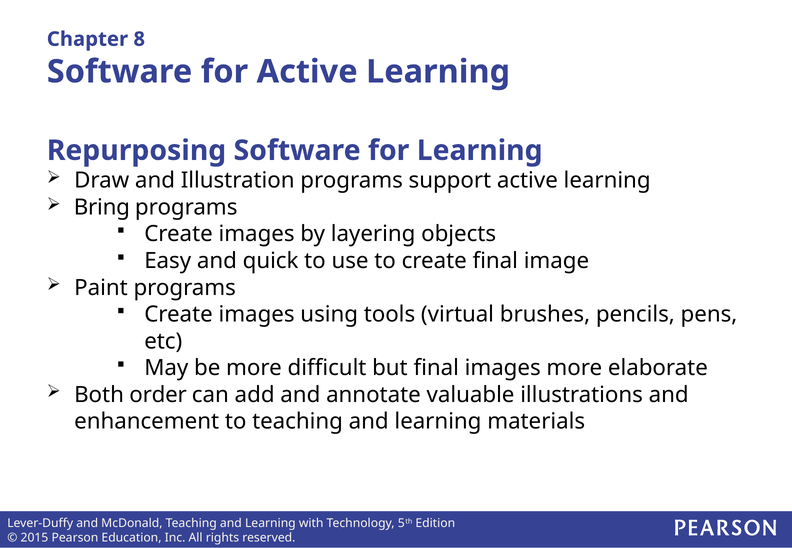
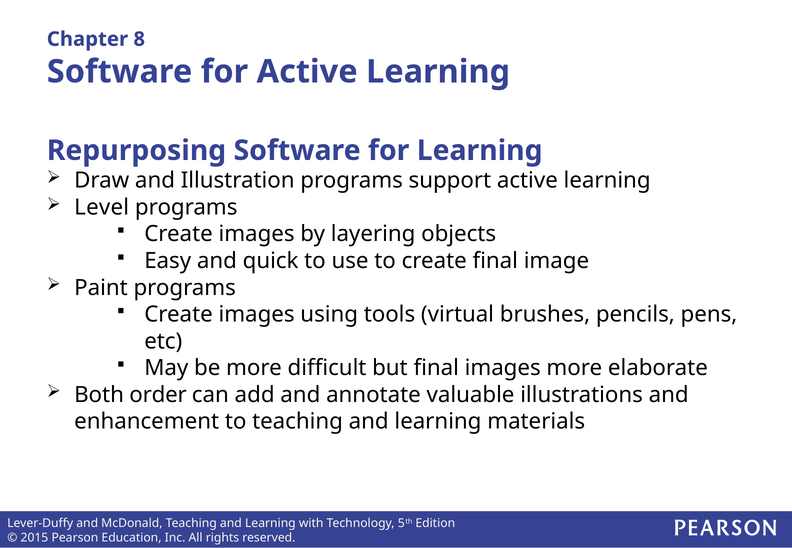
Bring: Bring -> Level
